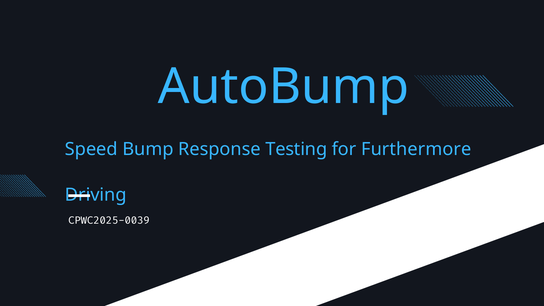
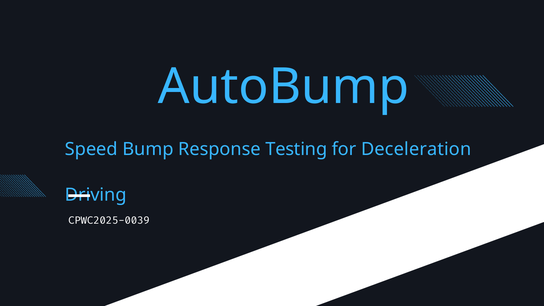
Furthermore: Furthermore -> Deceleration
